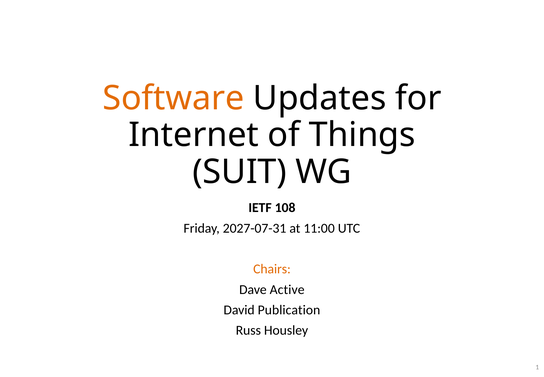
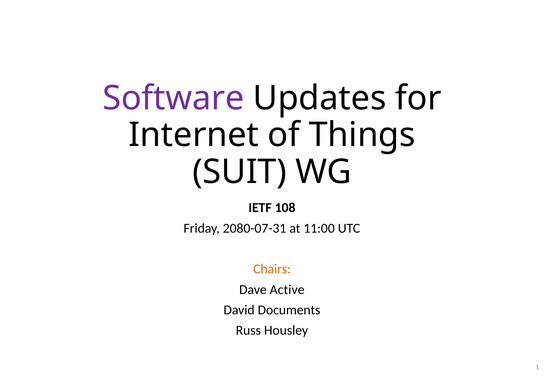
Software colour: orange -> purple
2027-07-31: 2027-07-31 -> 2080-07-31
Publication: Publication -> Documents
